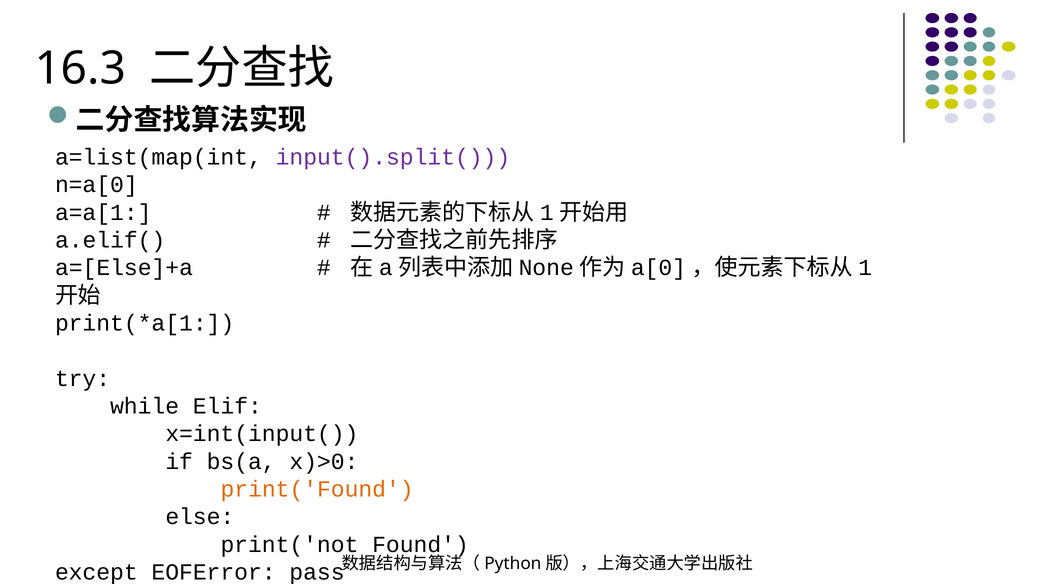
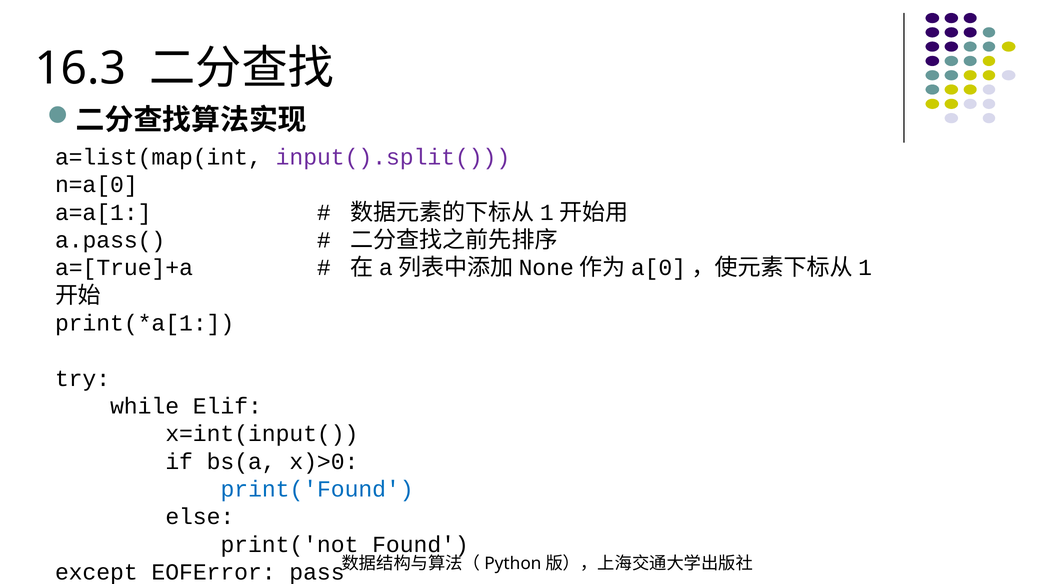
a.elif(: a.elif( -> a.pass(
a=[Else]+a: a=[Else]+a -> a=[True]+a
print('Found colour: orange -> blue
